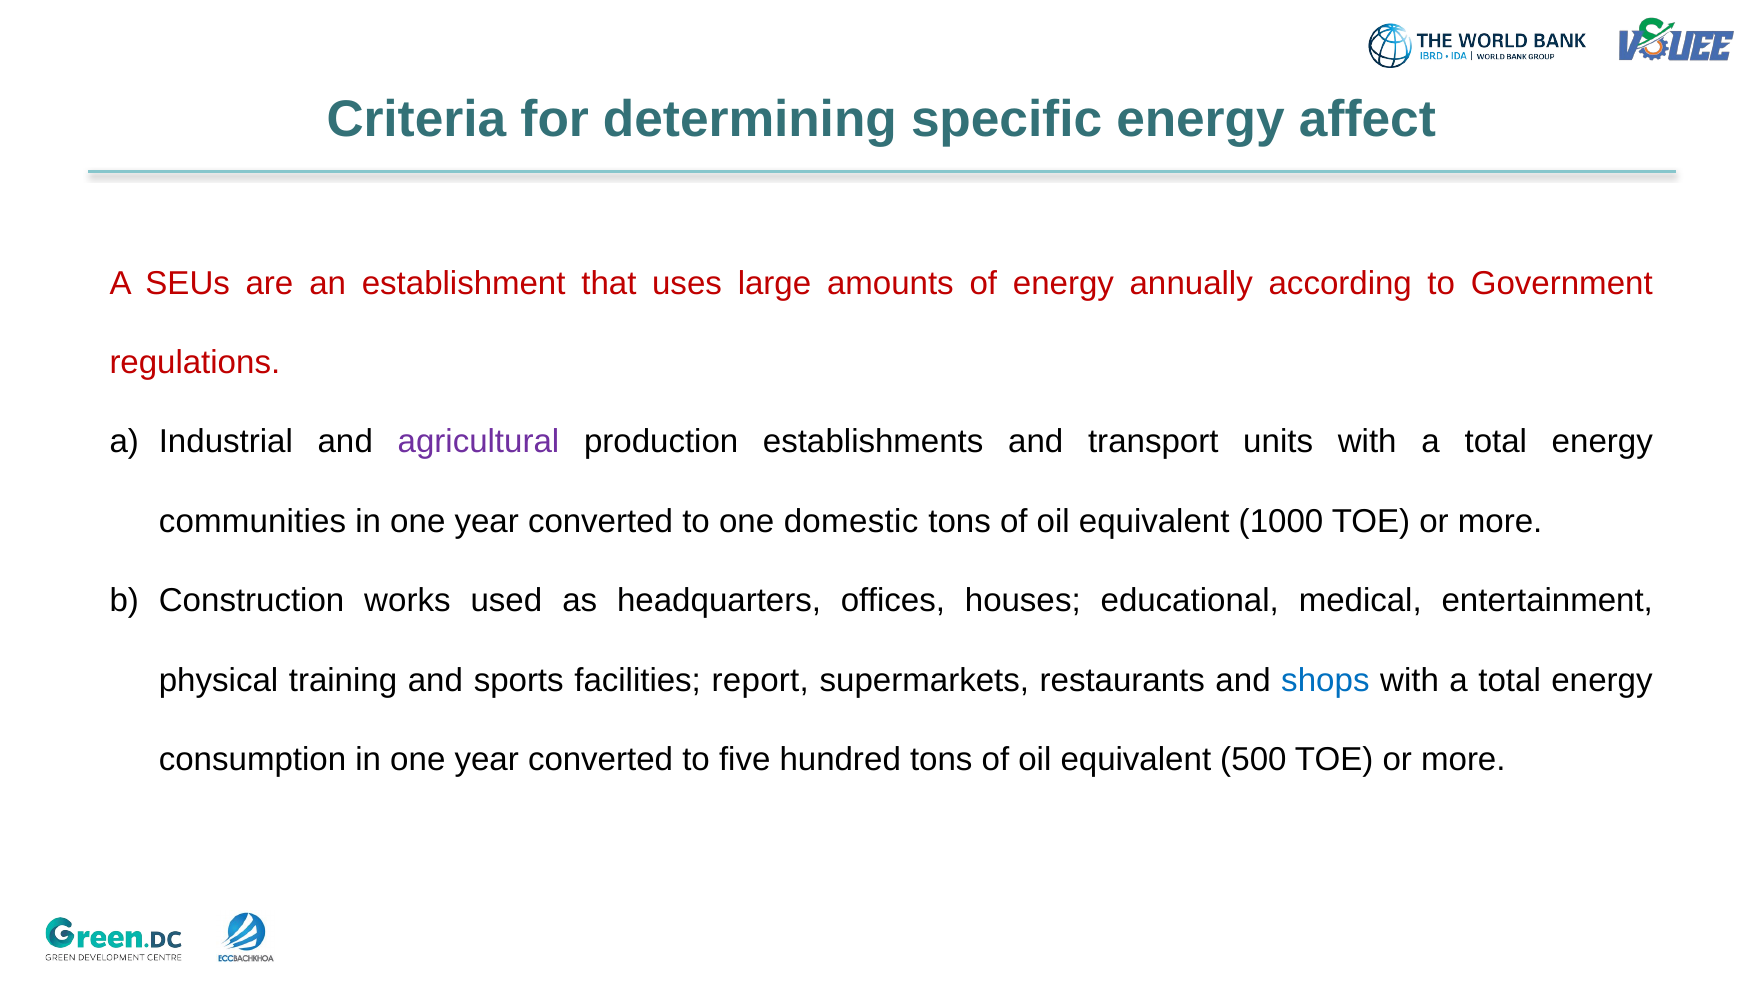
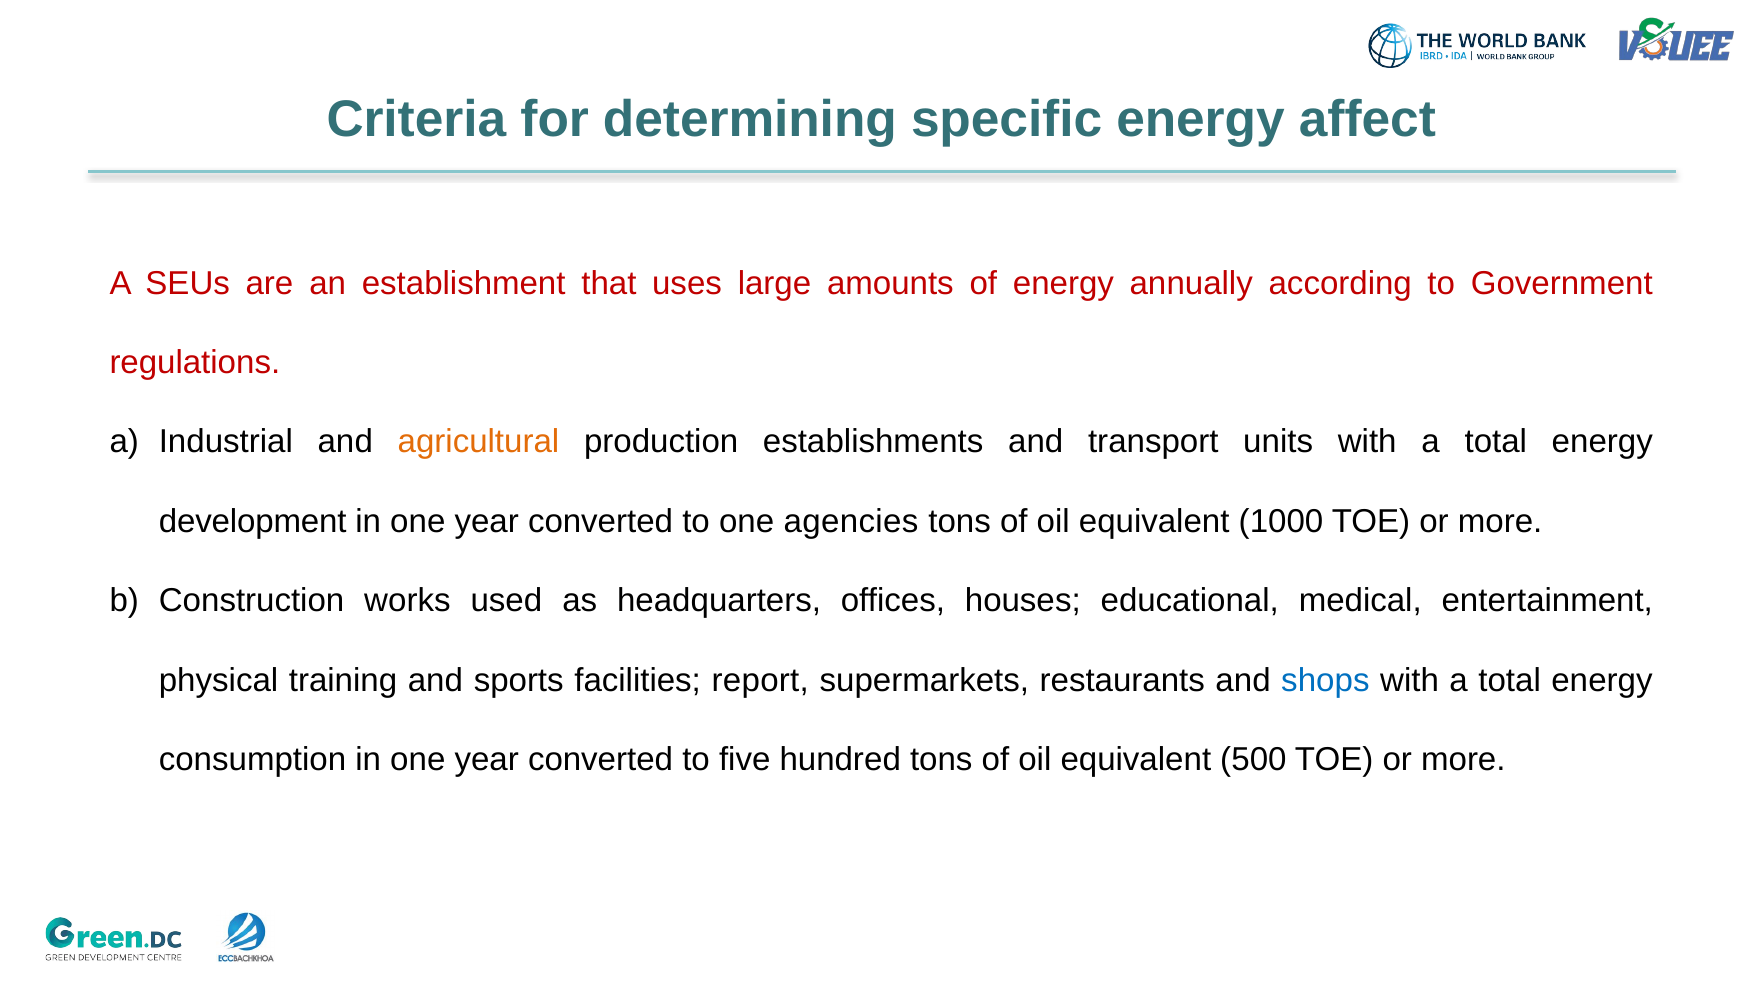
agricultural colour: purple -> orange
communities: communities -> development
domestic: domestic -> agencies
